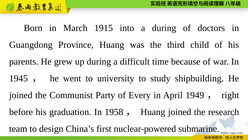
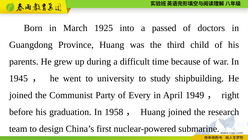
1915: 1915 -> 1925
a during: during -> passed
